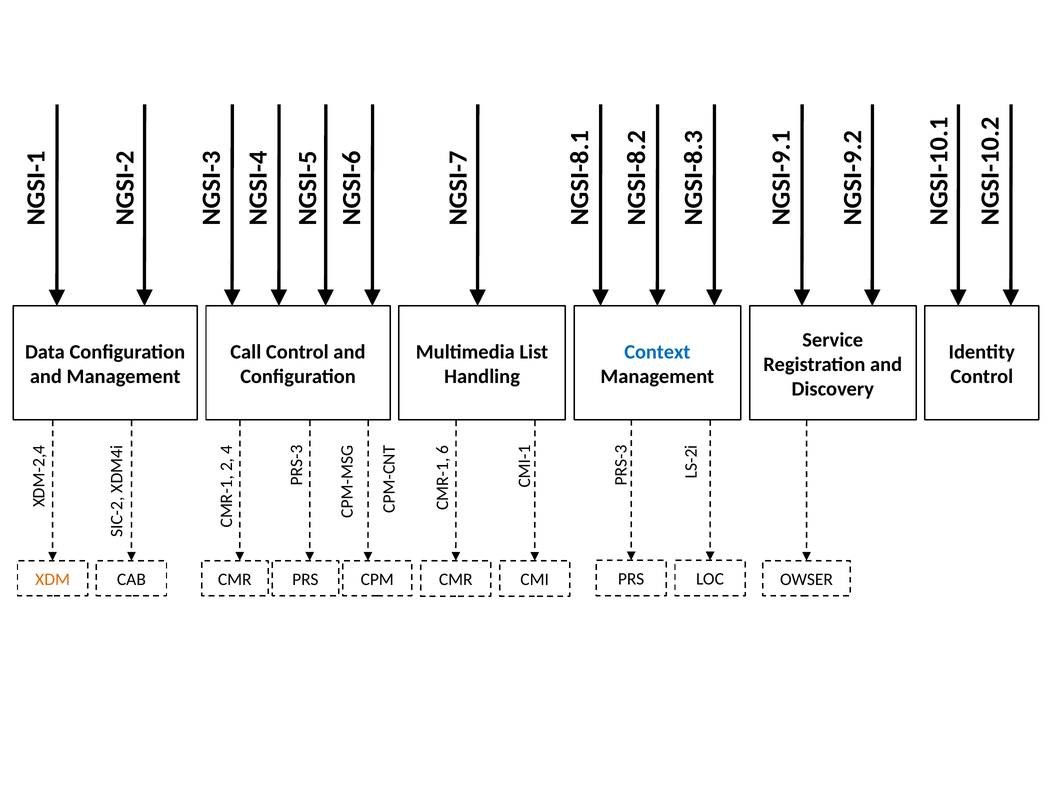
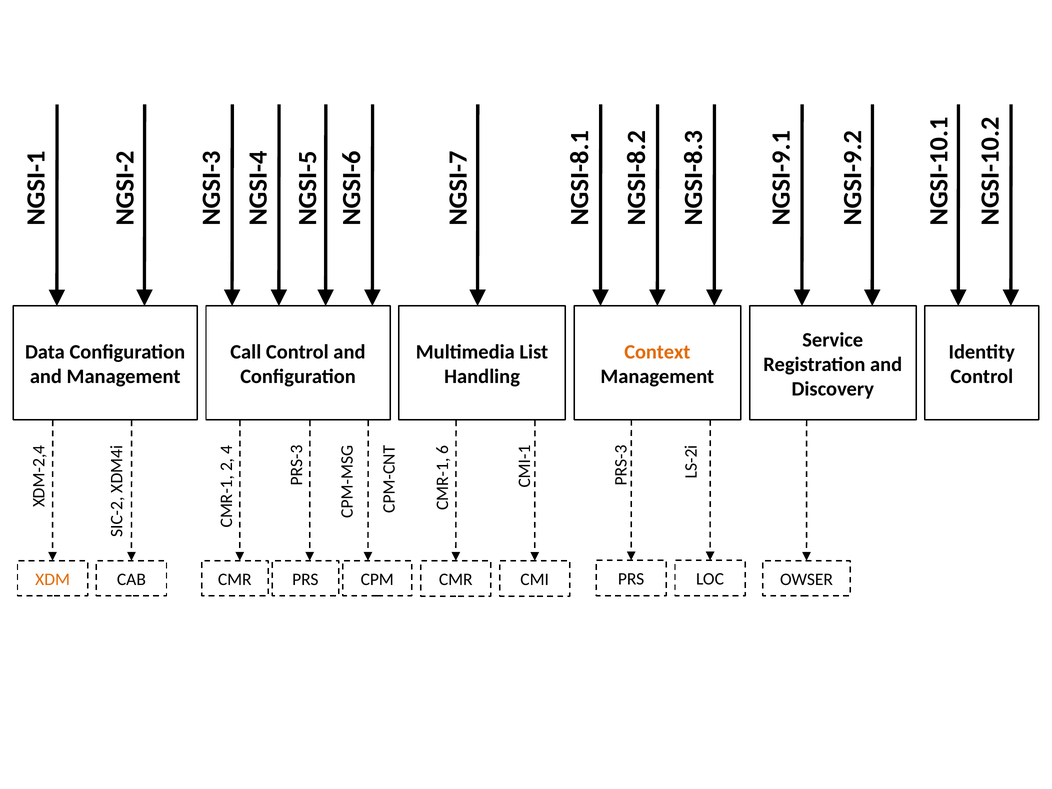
Context colour: blue -> orange
